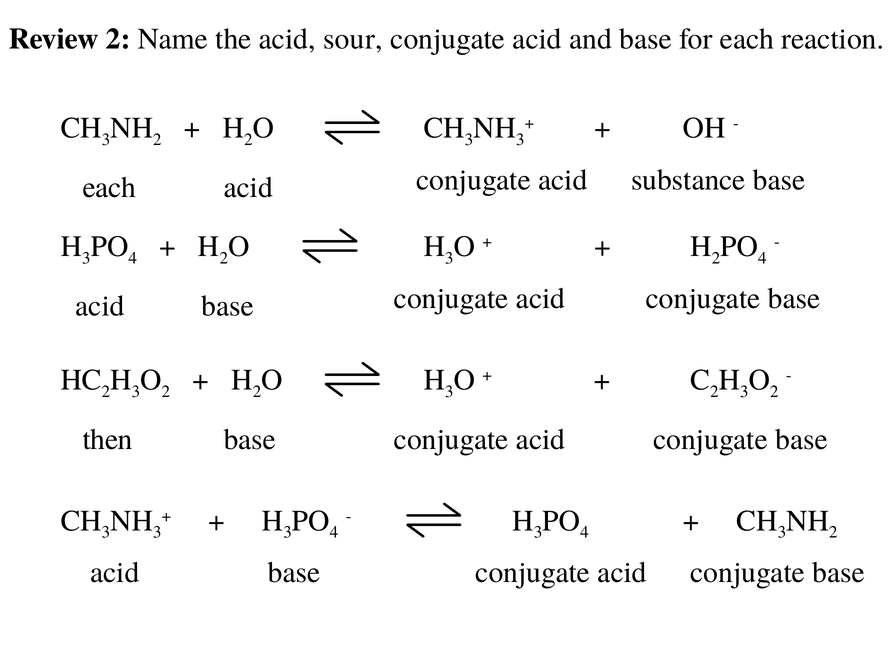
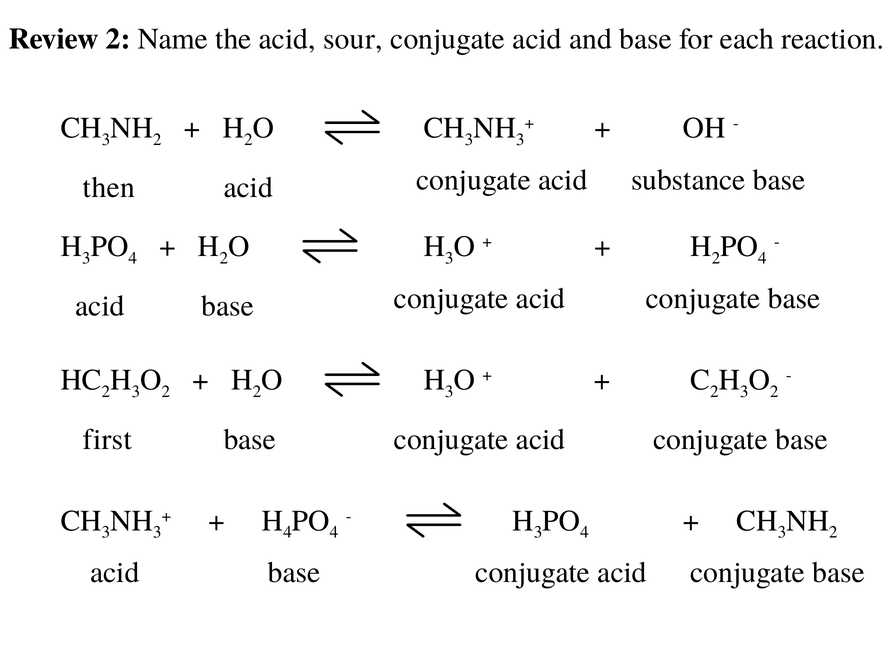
each at (109, 187): each -> then
then: then -> first
3 at (288, 532): 3 -> 4
